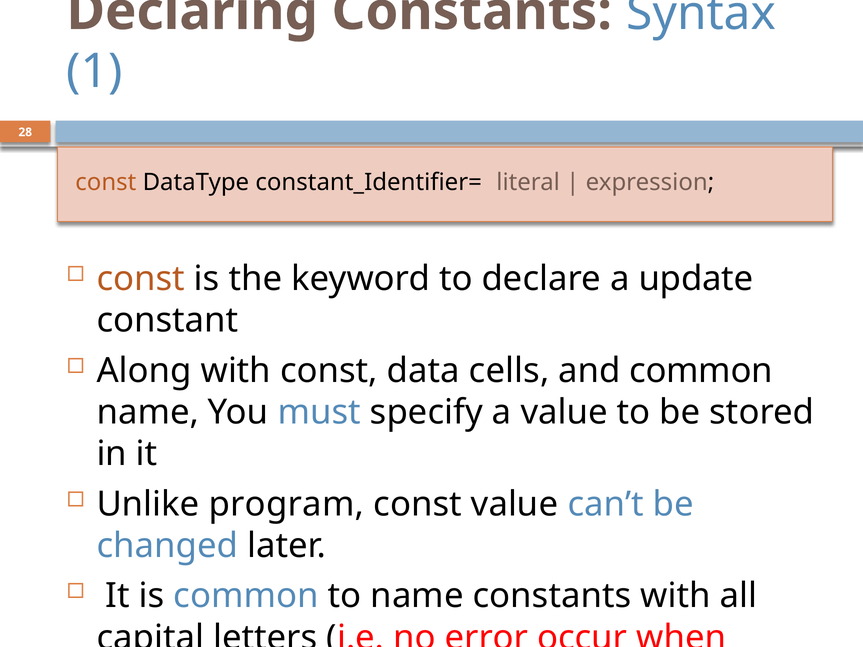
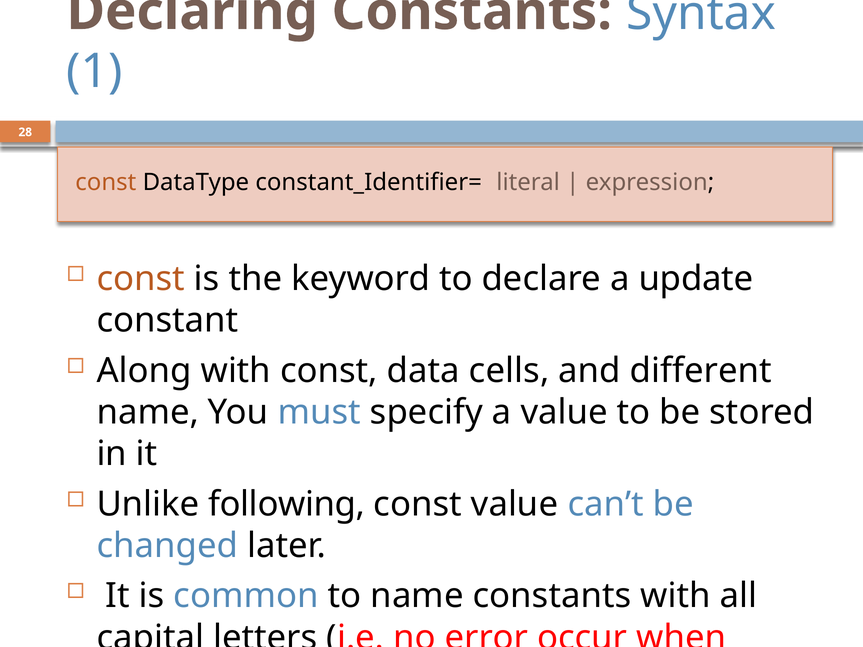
and common: common -> different
program: program -> following
